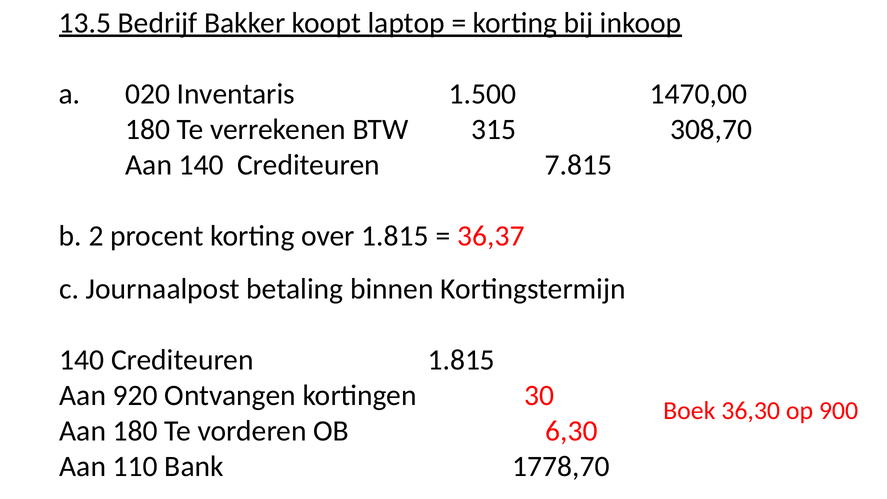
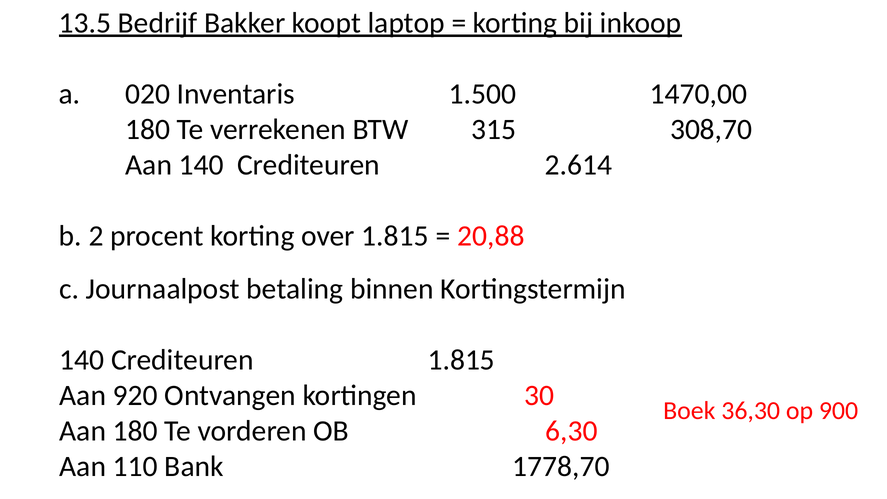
7.815: 7.815 -> 2.614
36,37: 36,37 -> 20,88
